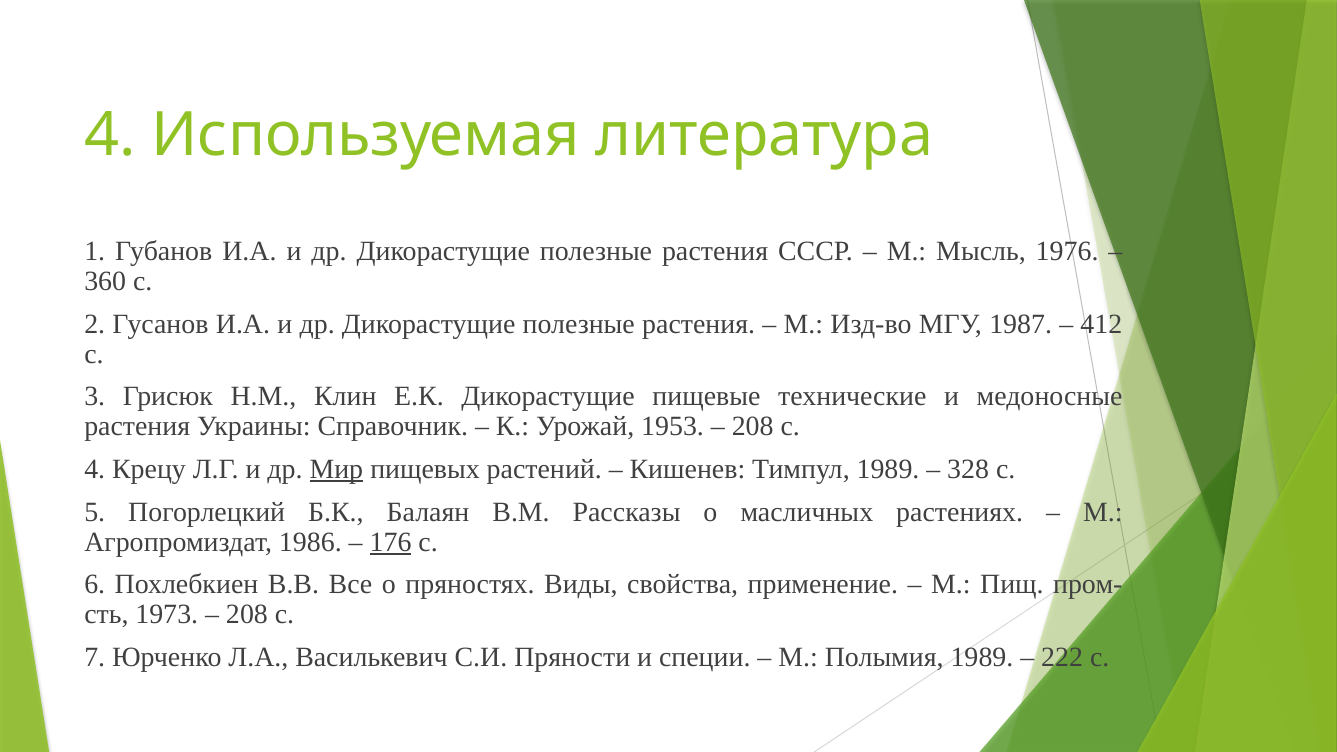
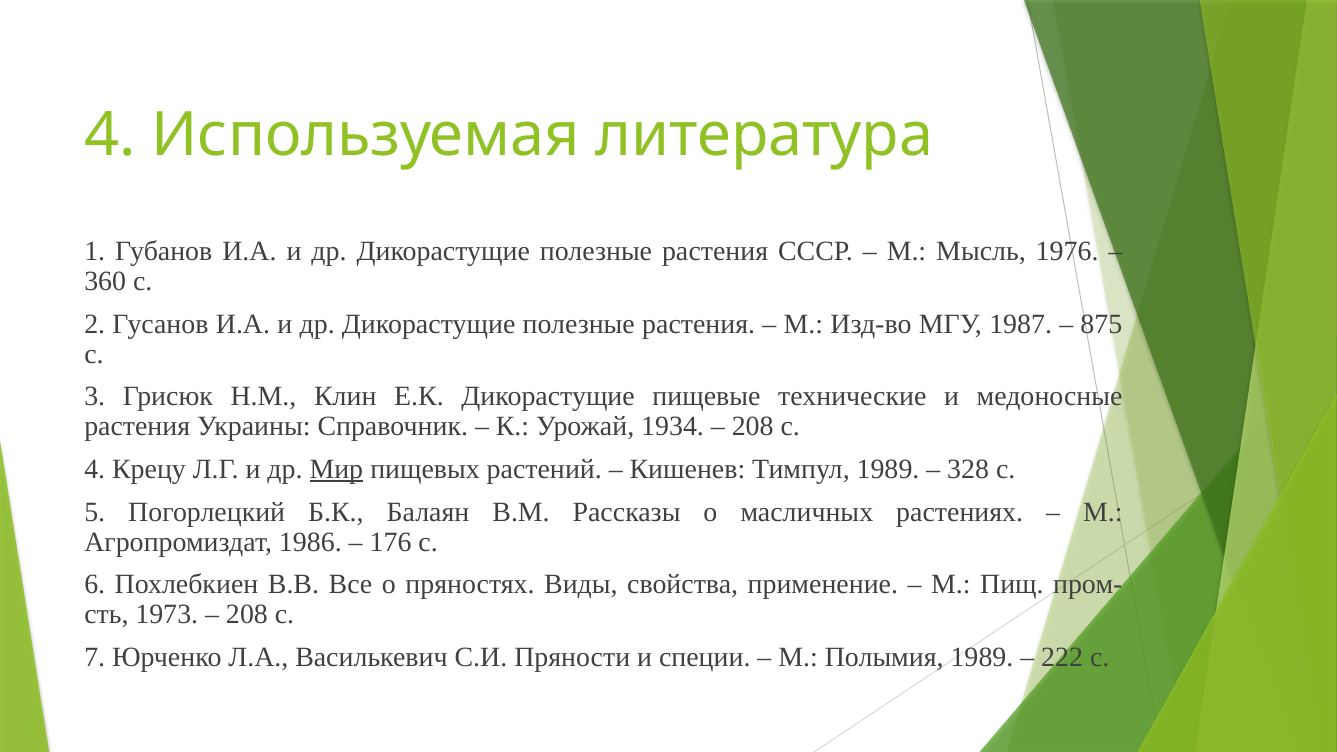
412: 412 -> 875
1953: 1953 -> 1934
176 underline: present -> none
